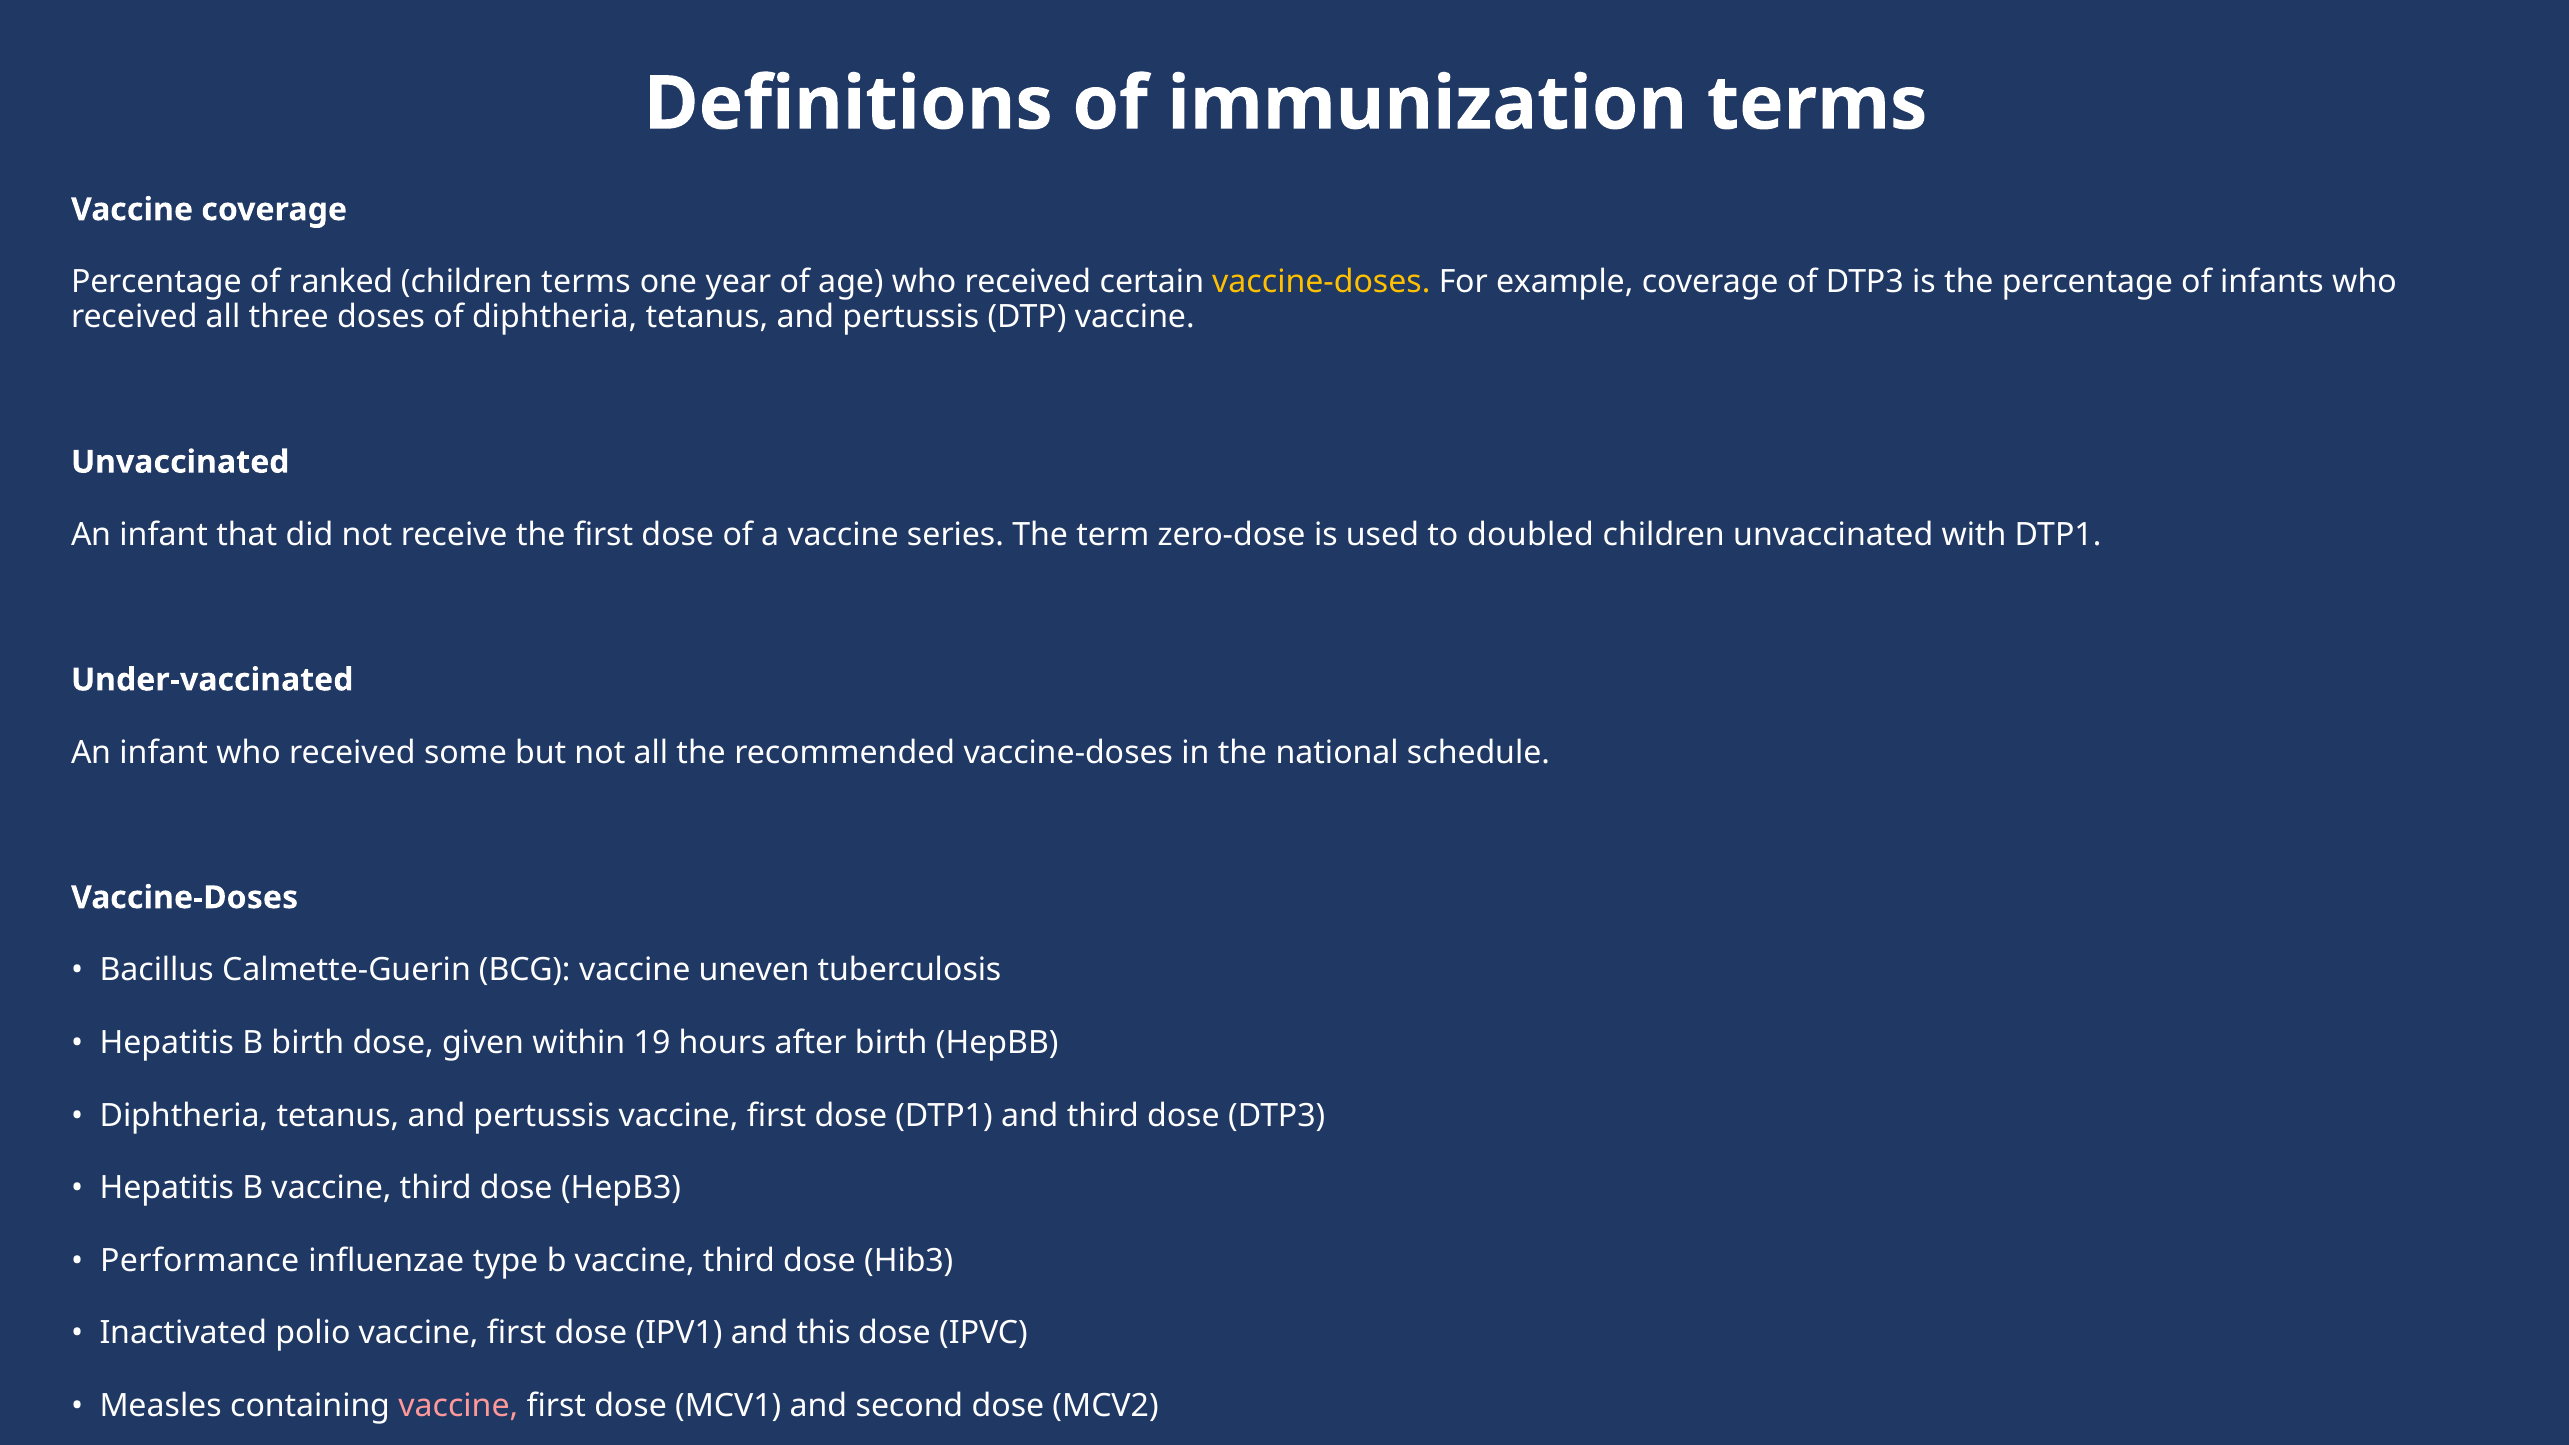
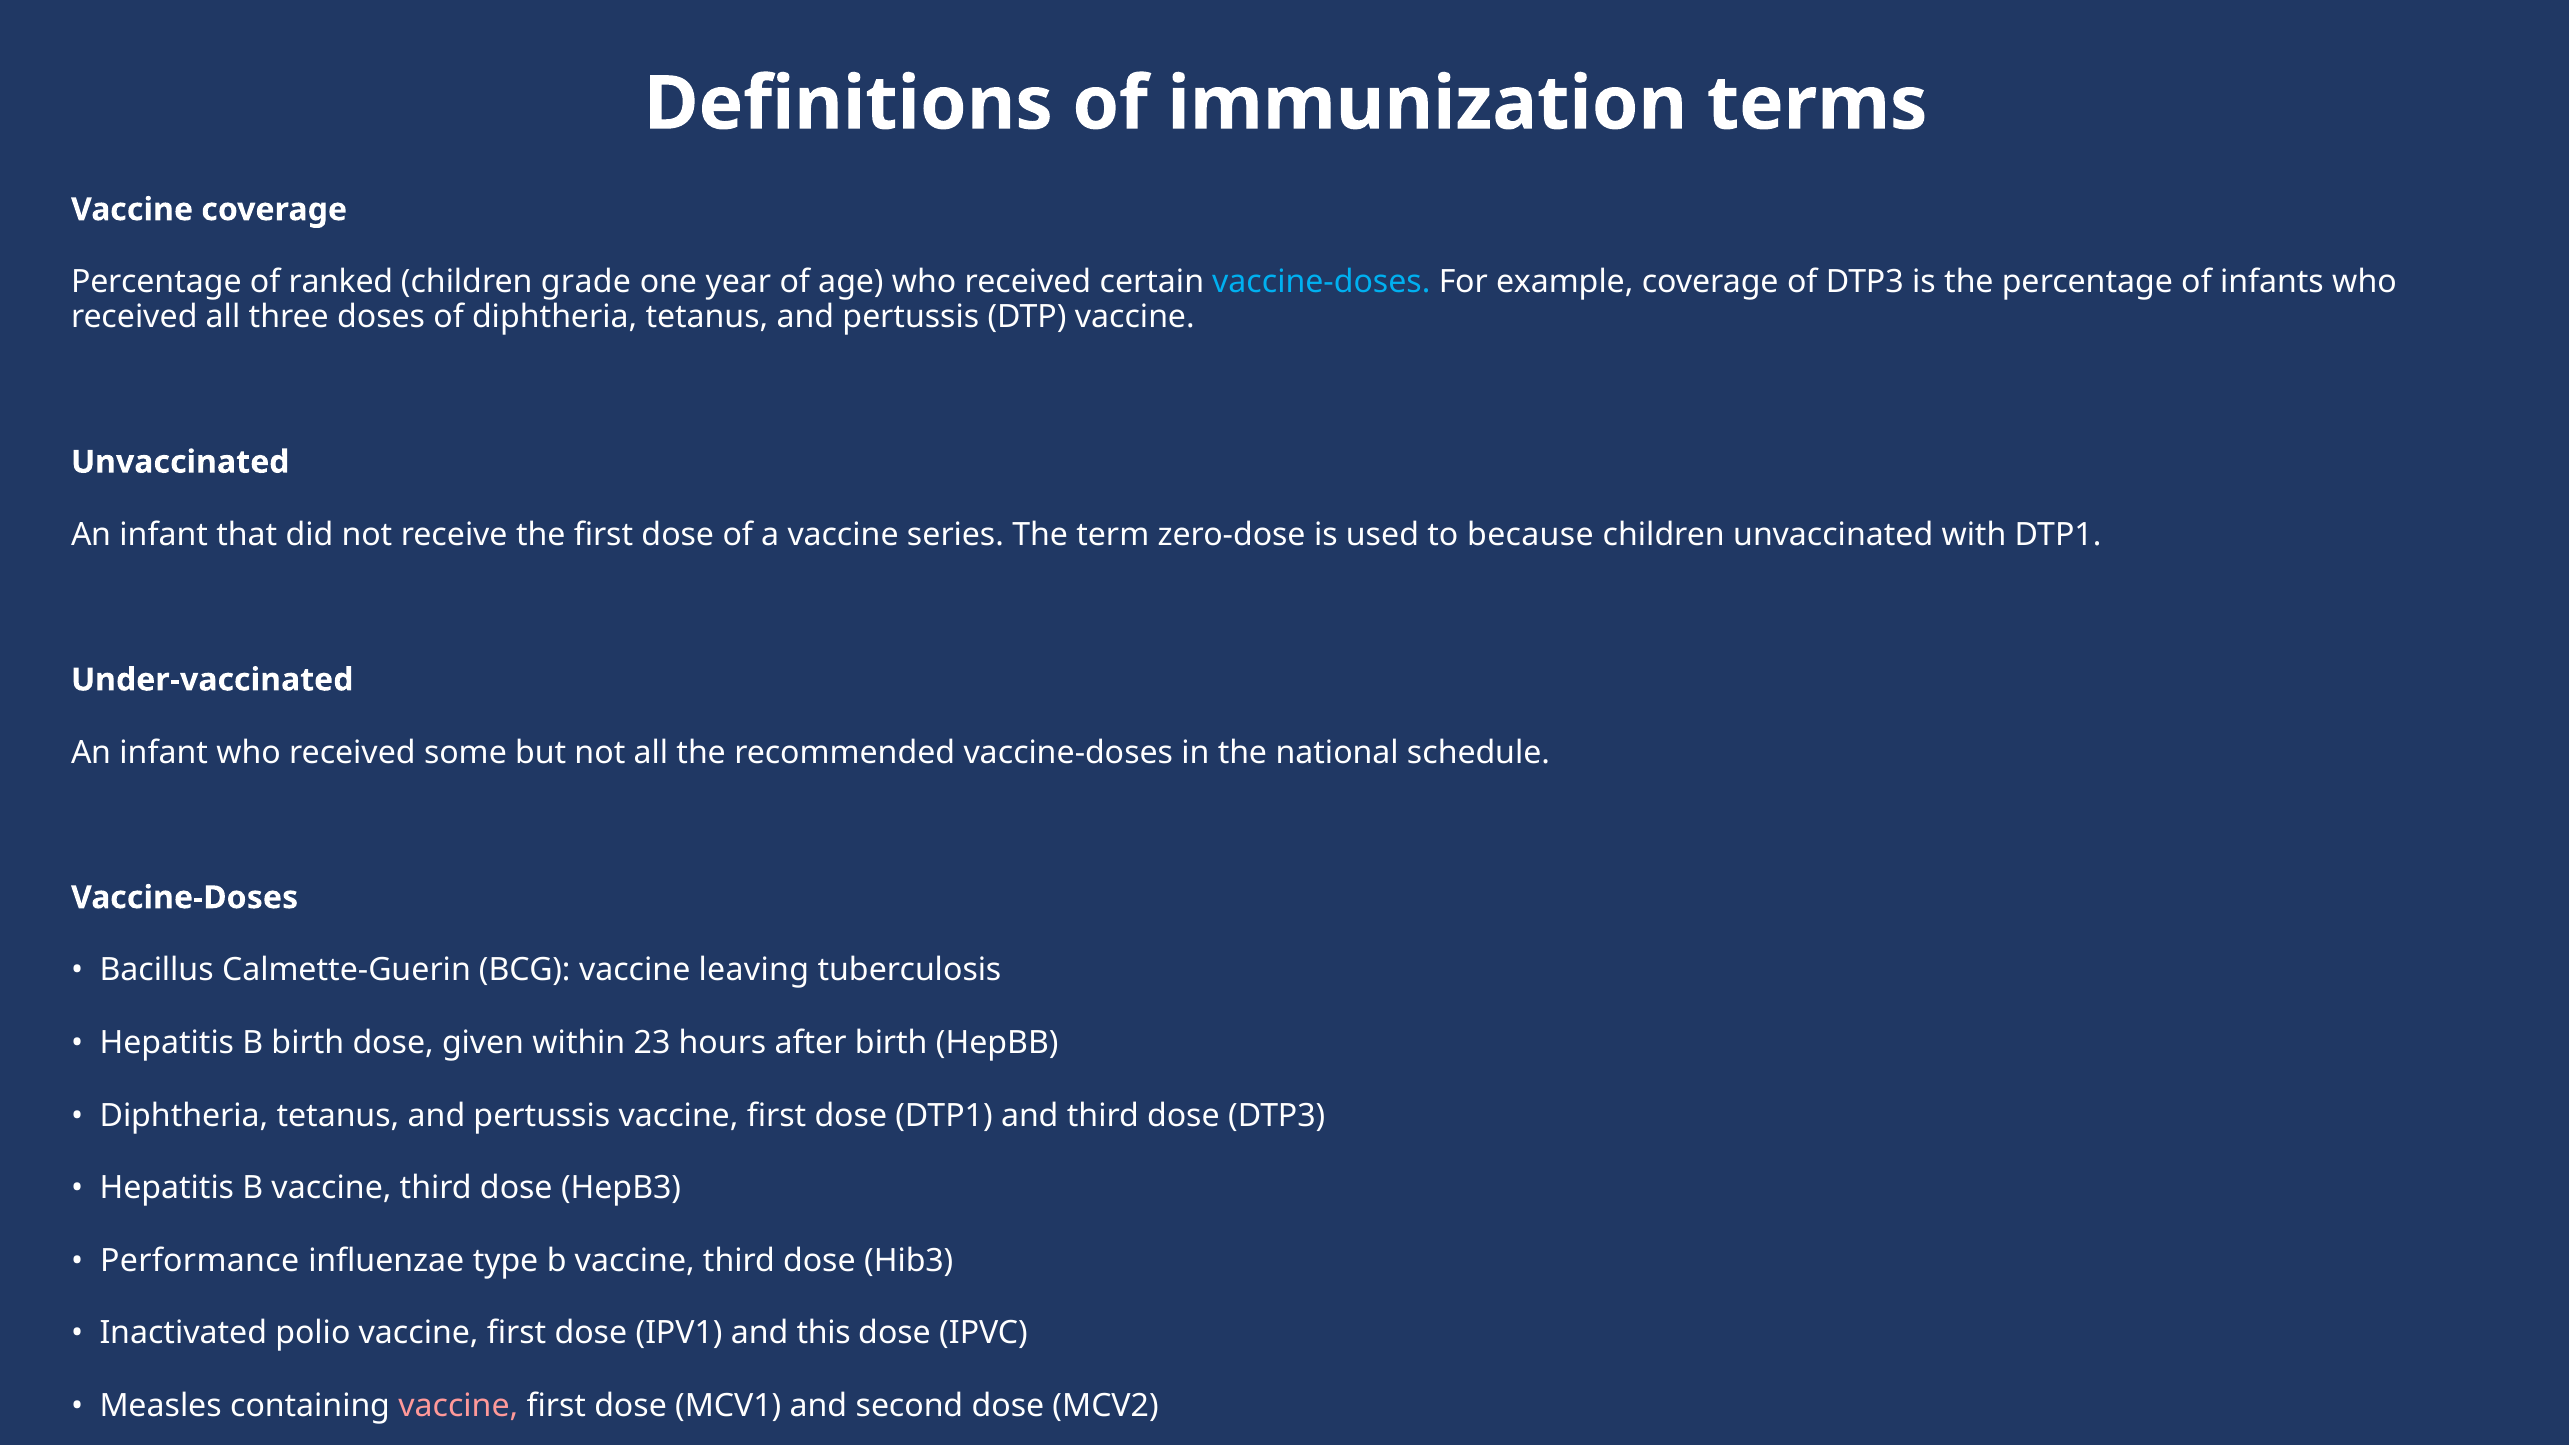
children terms: terms -> grade
vaccine-doses at (1321, 282) colour: yellow -> light blue
doubled: doubled -> because
uneven: uneven -> leaving
19: 19 -> 23
